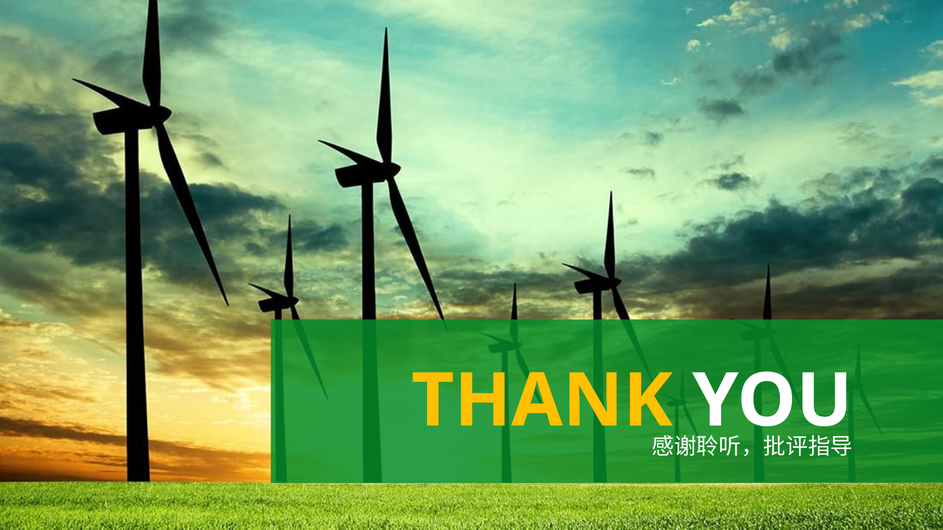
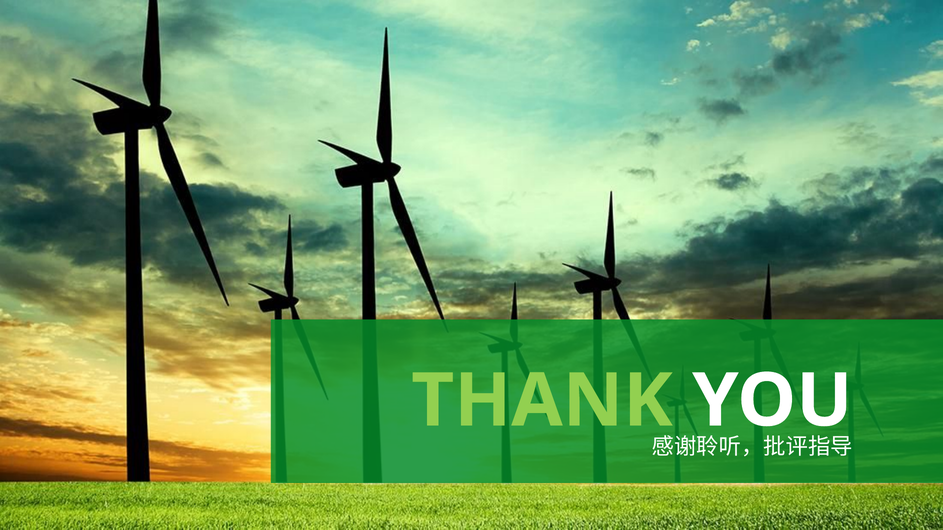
THANK colour: yellow -> light green
